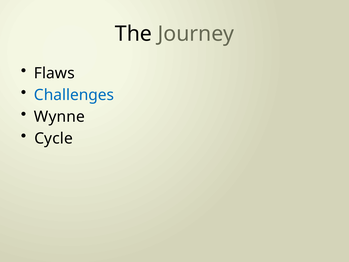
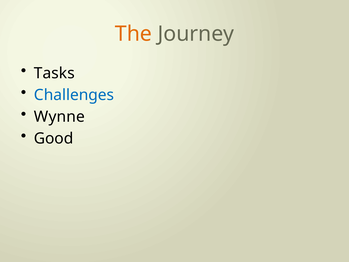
The colour: black -> orange
Flaws: Flaws -> Tasks
Cycle: Cycle -> Good
